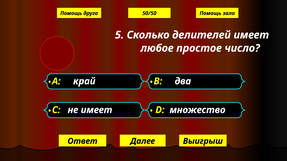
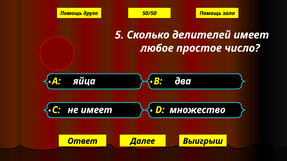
край: край -> яйца
